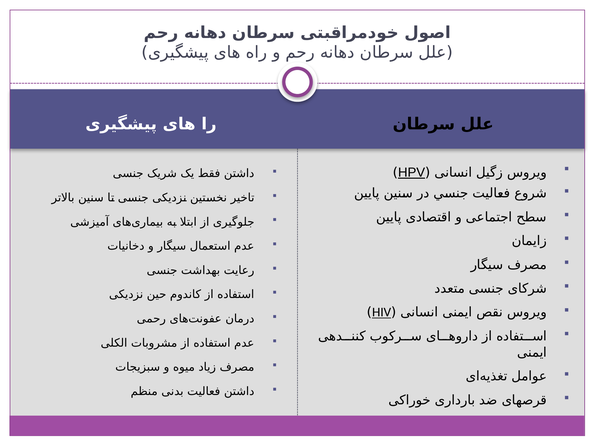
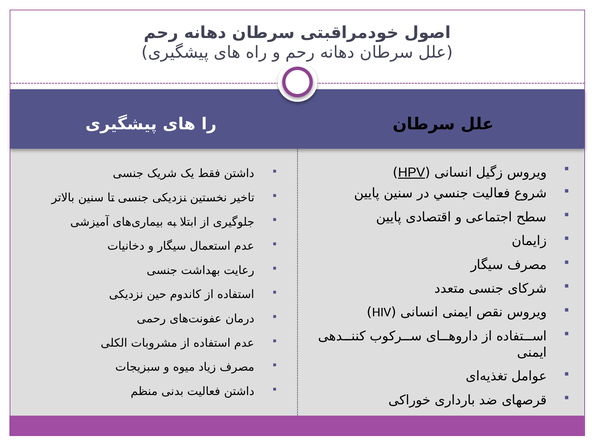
HIV underline: present -> none
